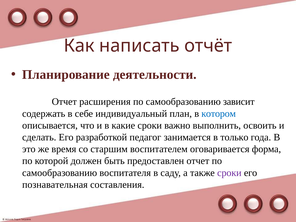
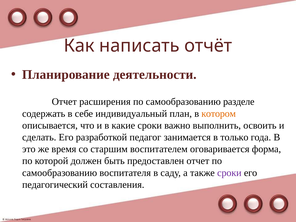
зависит: зависит -> разделе
котором colour: blue -> orange
познавательная: познавательная -> педагогический
